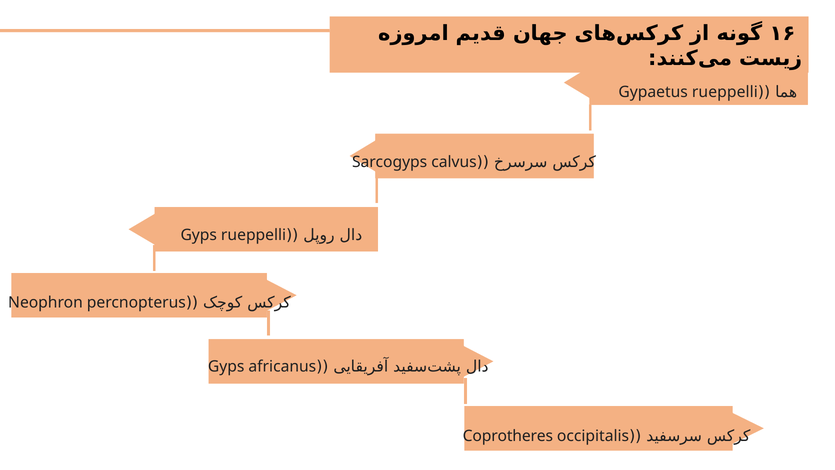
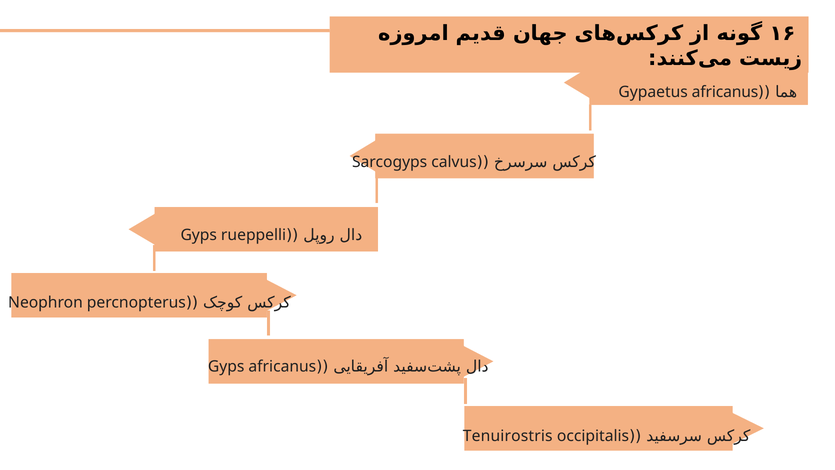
Gypaetus rueppelli: rueppelli -> africanus
Coprotheres: Coprotheres -> Tenuirostris
